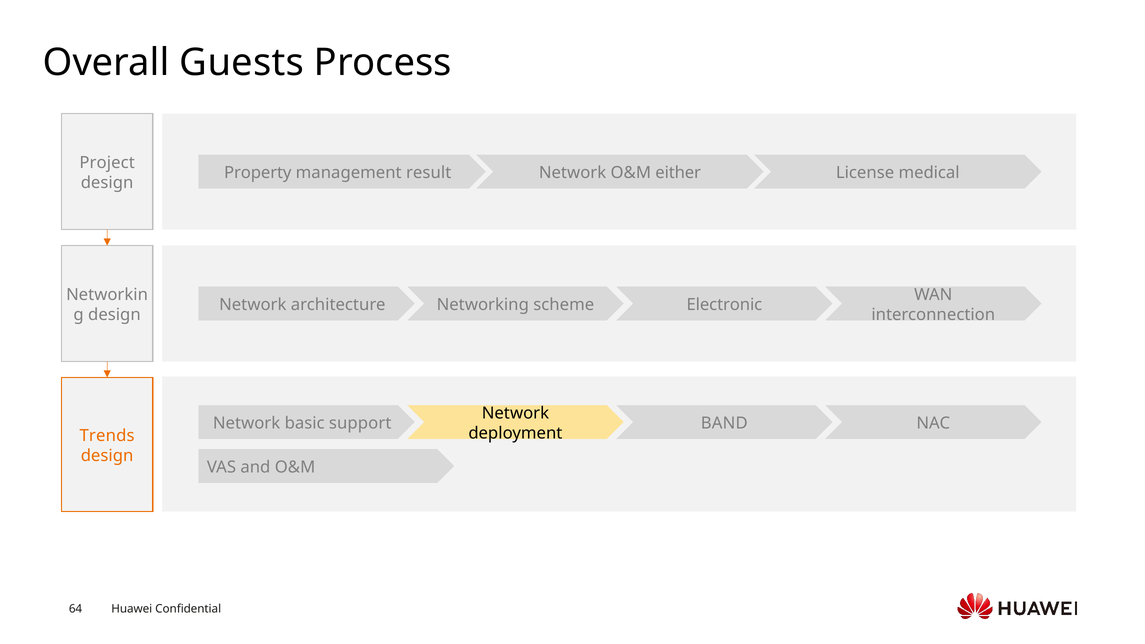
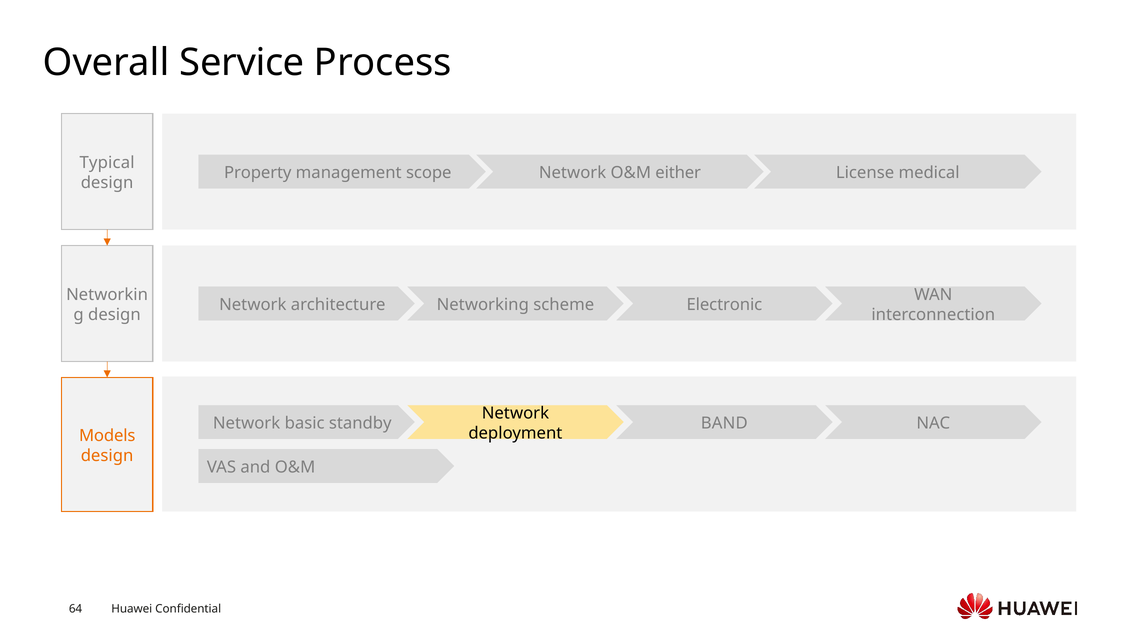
Guests: Guests -> Service
Project: Project -> Typical
result: result -> scope
support: support -> standby
Trends: Trends -> Models
